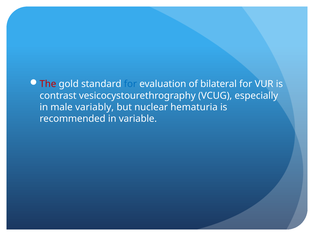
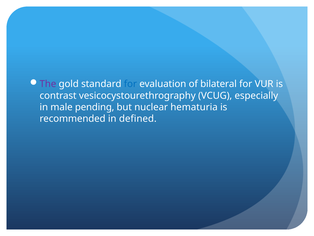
The colour: red -> purple
variably: variably -> pending
variable: variable -> defined
